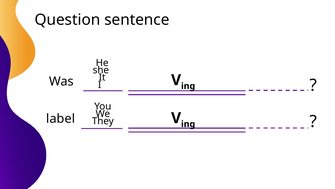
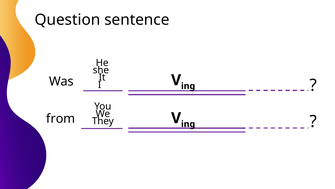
label: label -> from
